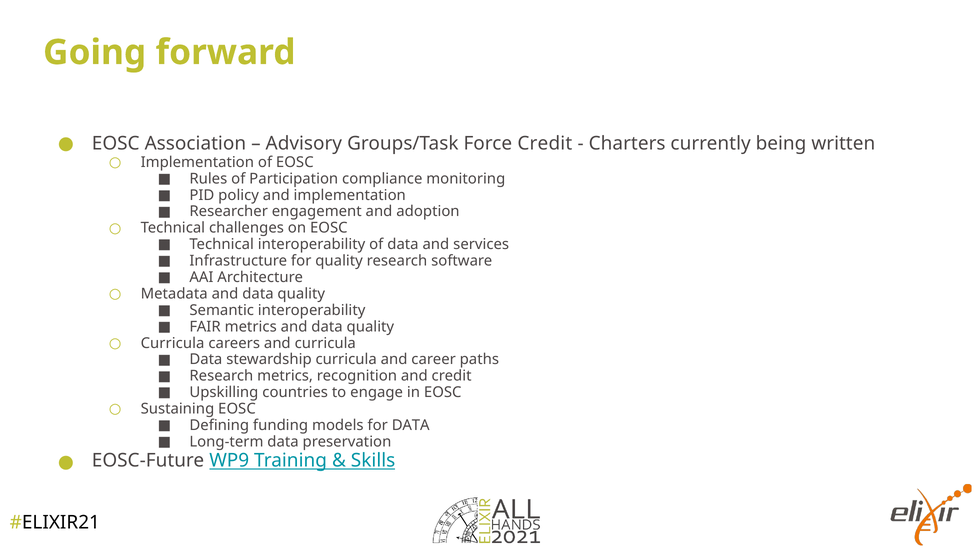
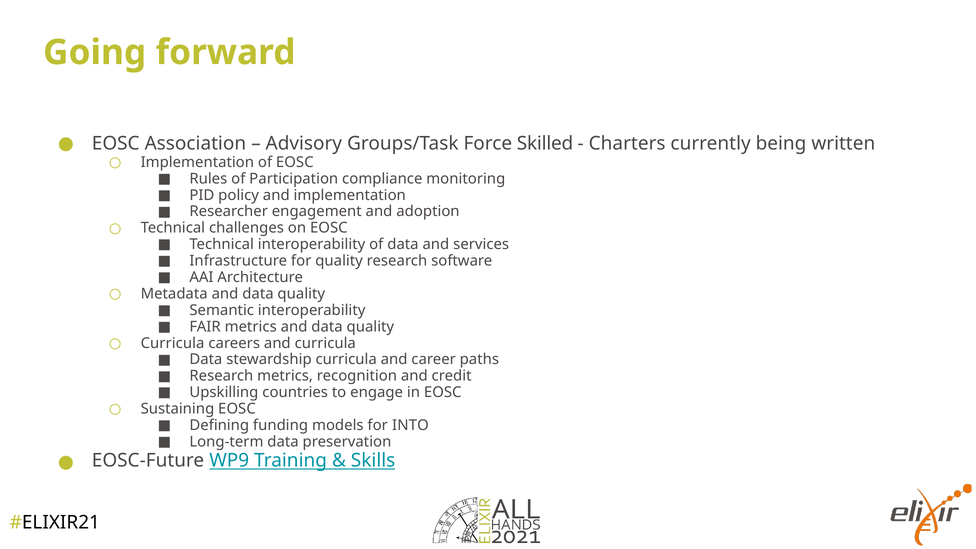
Force Credit: Credit -> Skilled
for DATA: DATA -> INTO
